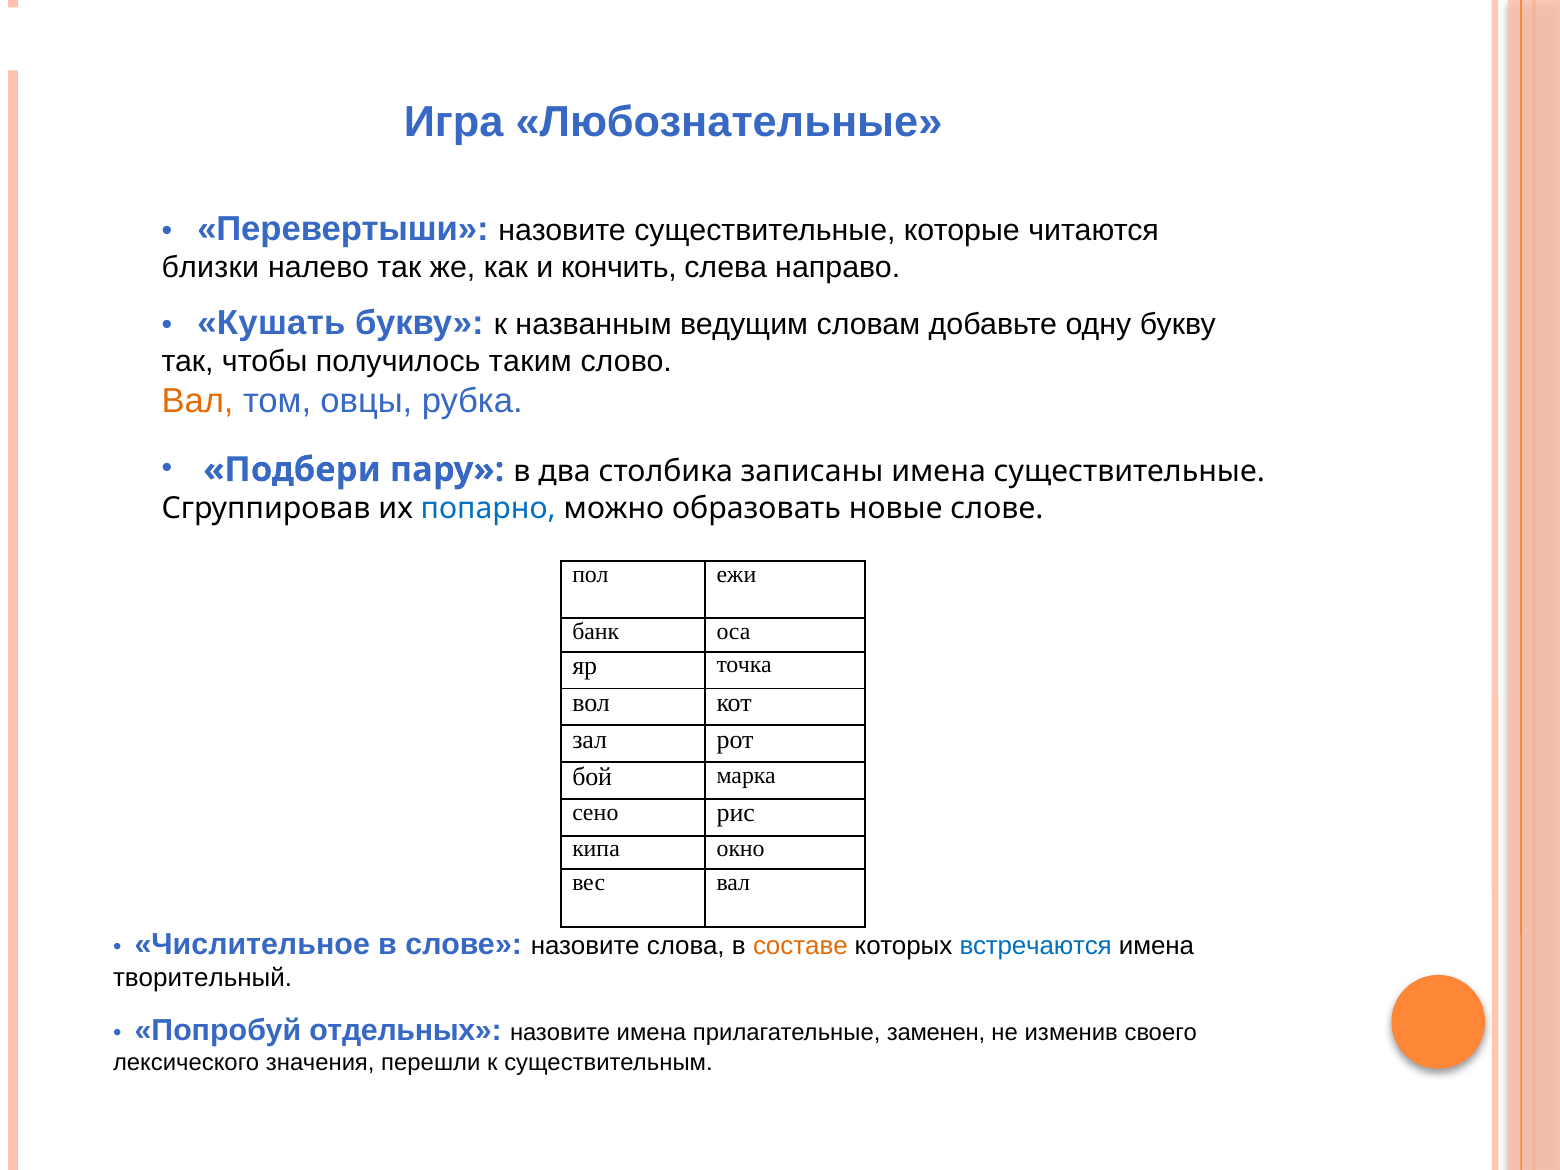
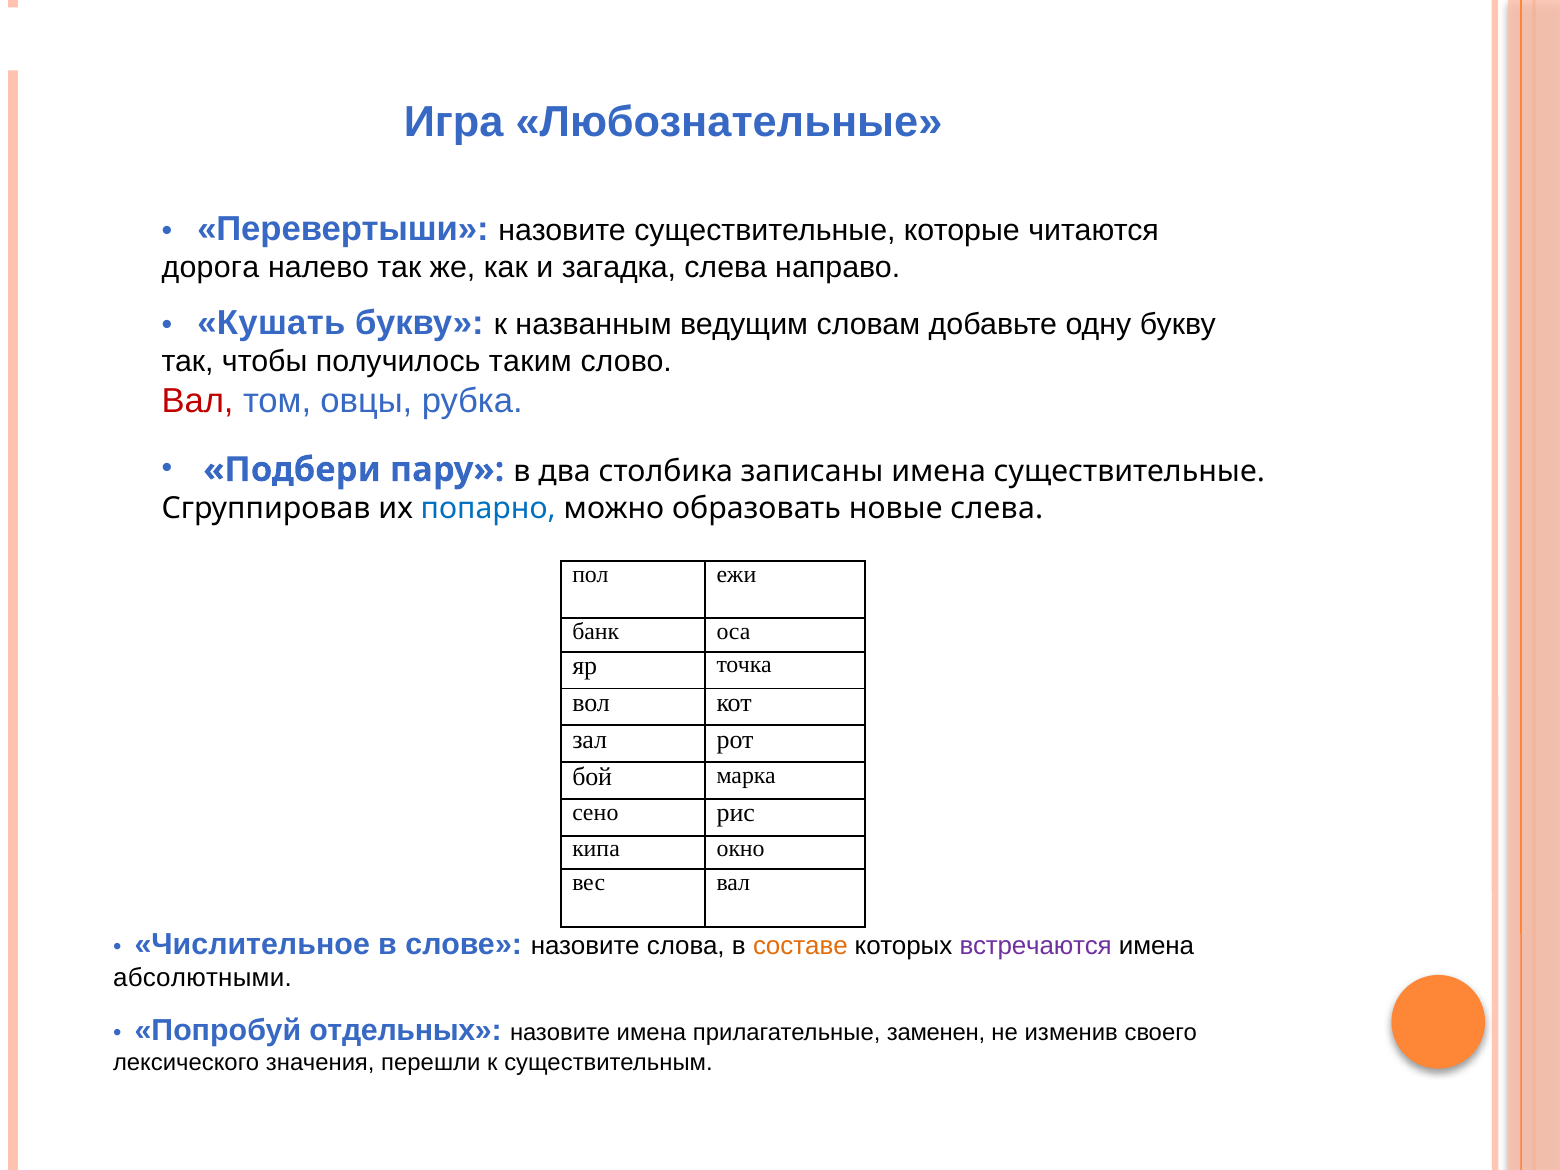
близки: близки -> дорога
кончить: кончить -> загадка
Вал at (198, 401) colour: orange -> red
новые слове: слове -> слева
встречаются colour: blue -> purple
творительный: творительный -> абсолютными
